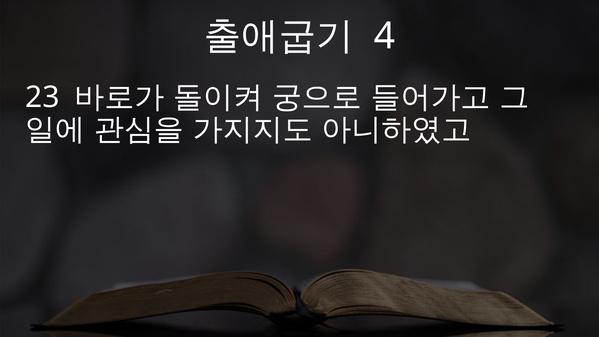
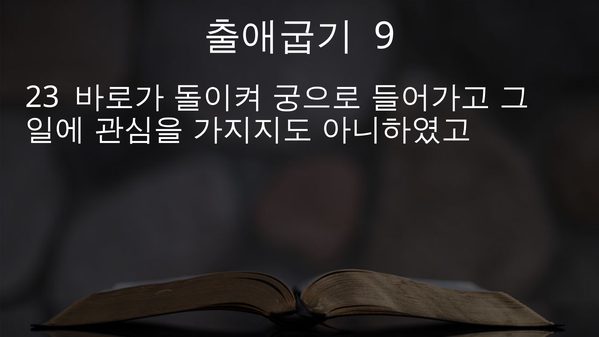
4: 4 -> 9
